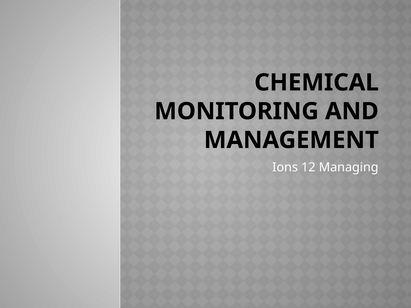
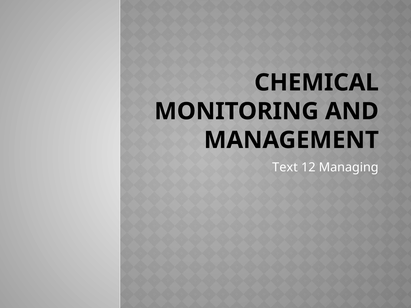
Ions: Ions -> Text
